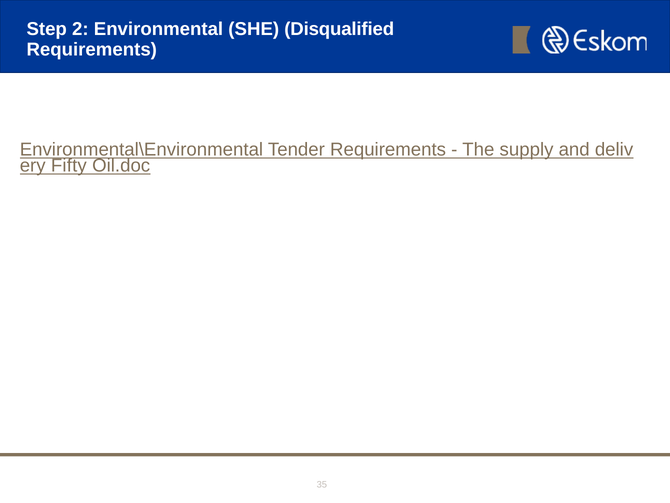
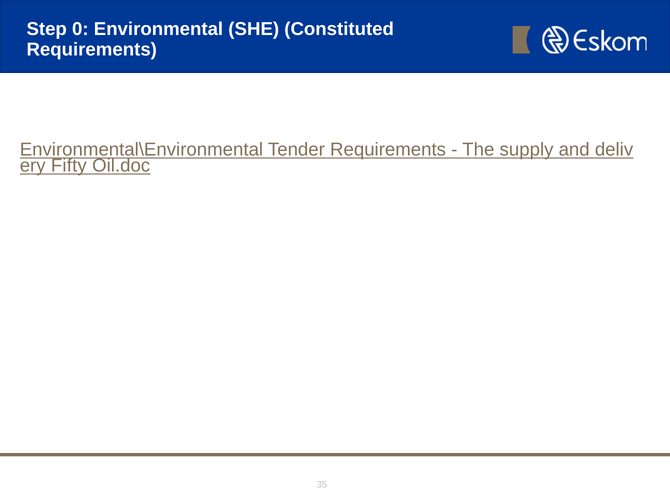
2: 2 -> 0
Disqualified: Disqualified -> Constituted
